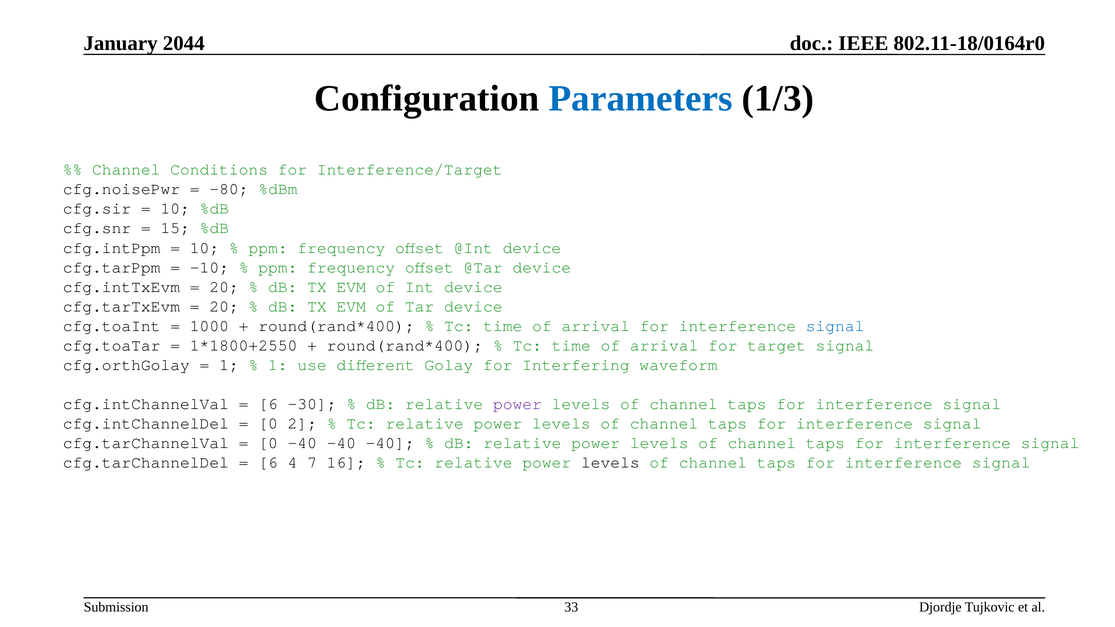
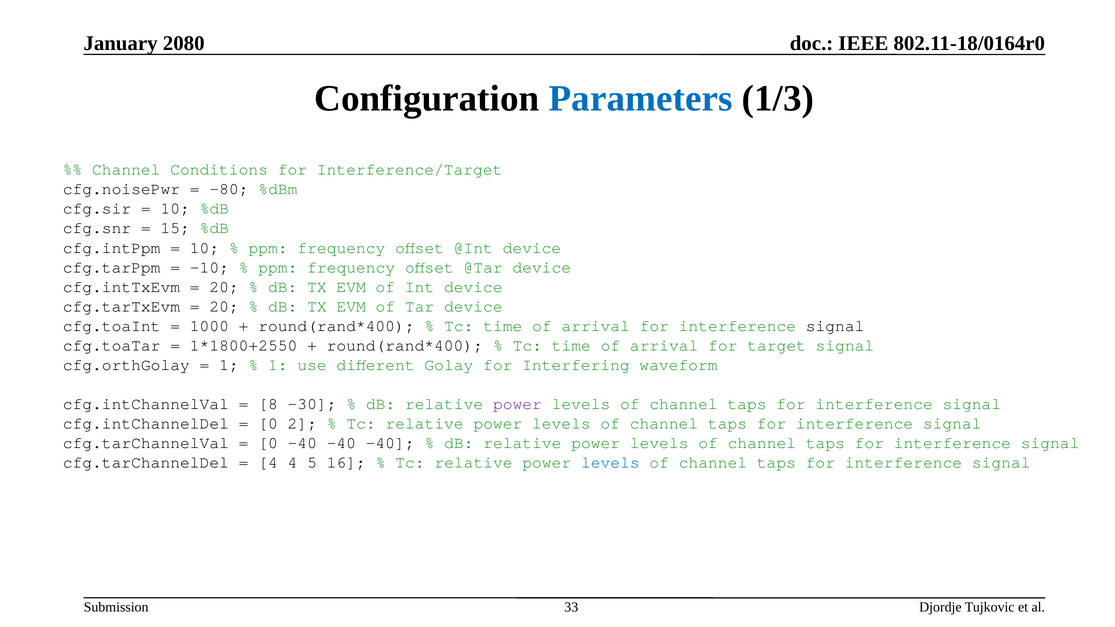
2044: 2044 -> 2080
signal at (835, 326) colour: blue -> black
6 at (268, 404): 6 -> 8
6 at (268, 462): 6 -> 4
7: 7 -> 5
levels at (610, 462) colour: black -> blue
